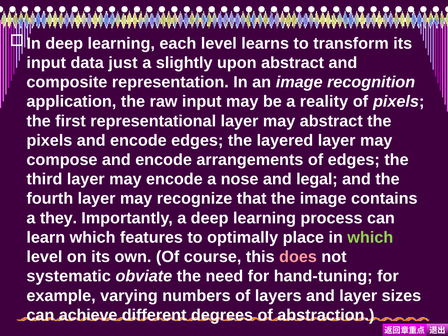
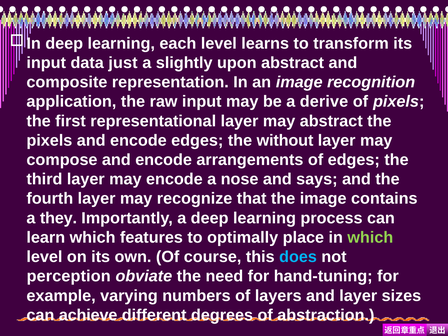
reality: reality -> derive
layered: layered -> without
legal: legal -> says
does colour: pink -> light blue
systematic: systematic -> perception
